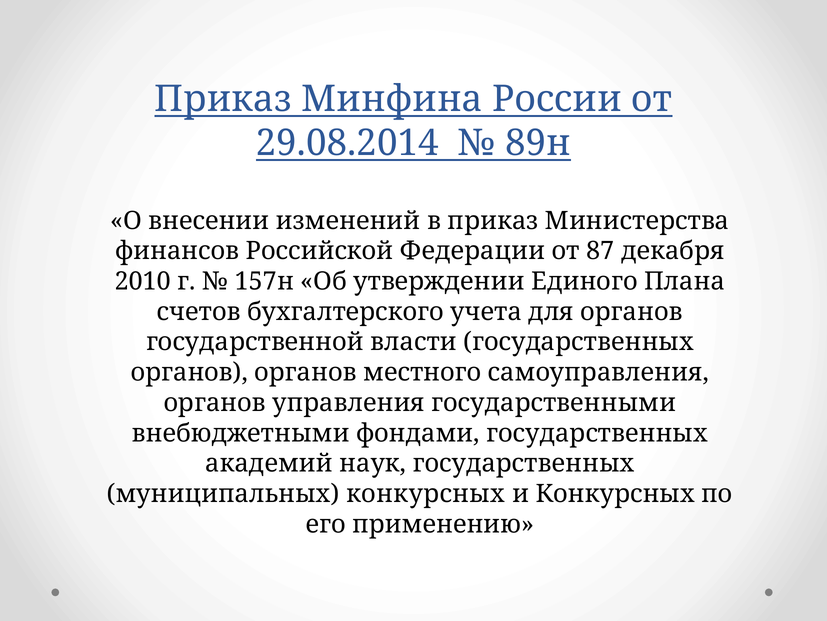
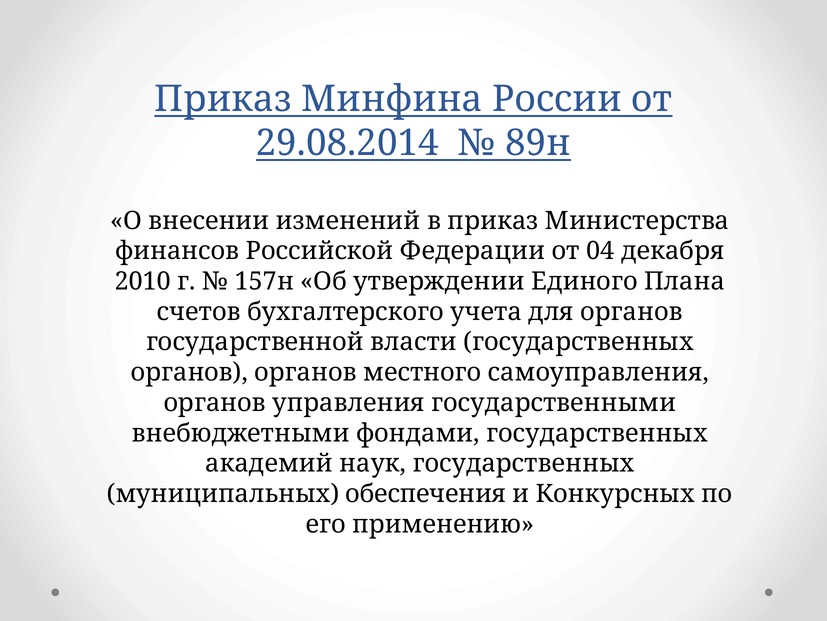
87: 87 -> 04
муниципальных конкурсных: конкурсных -> обеспечения
